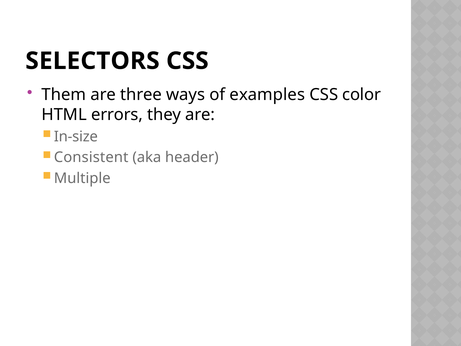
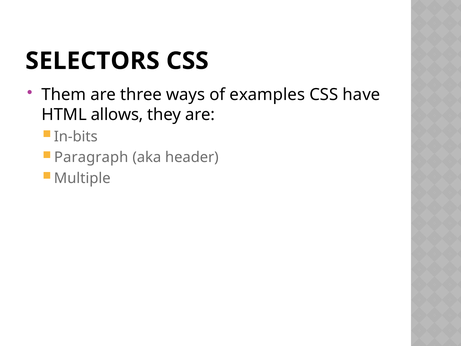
color: color -> have
errors: errors -> allows
In-size: In-size -> In-bits
Consistent: Consistent -> Paragraph
